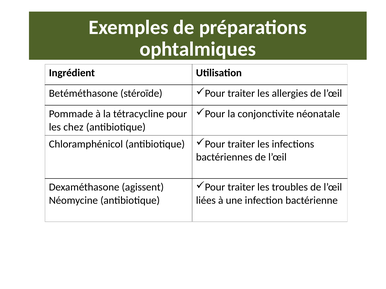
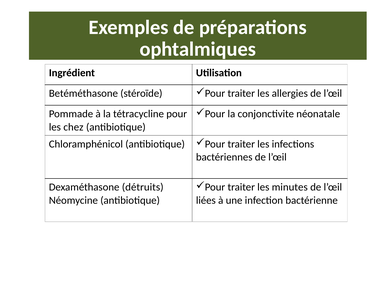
troubles: troubles -> minutes
agissent: agissent -> détruits
